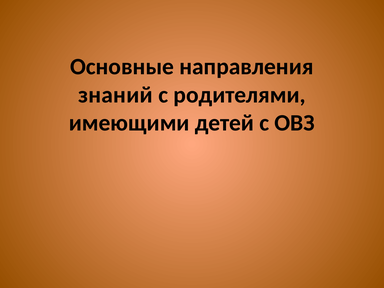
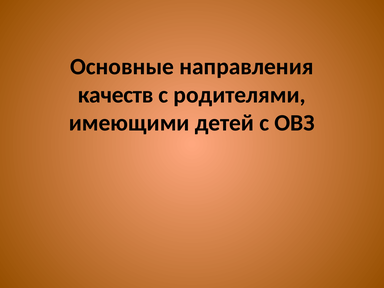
знаний: знаний -> качеств
